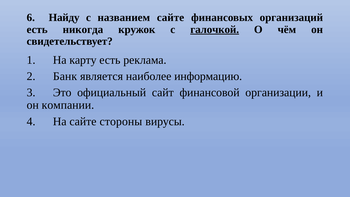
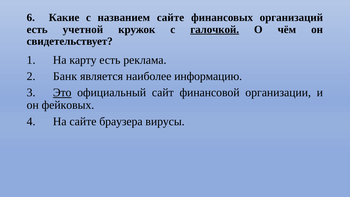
Найду: Найду -> Какие
никогда: никогда -> учетной
Это underline: none -> present
компании: компании -> фейковых
стороны: стороны -> браузера
